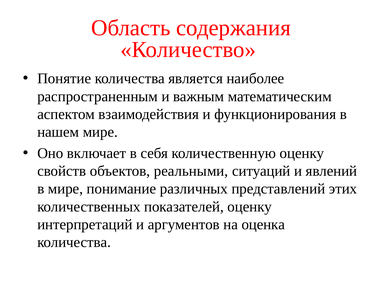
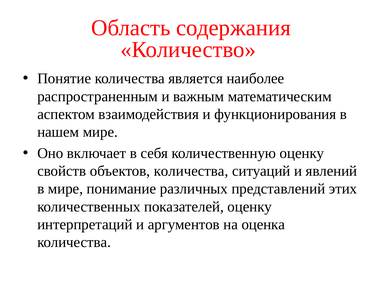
объектов реальными: реальными -> количества
